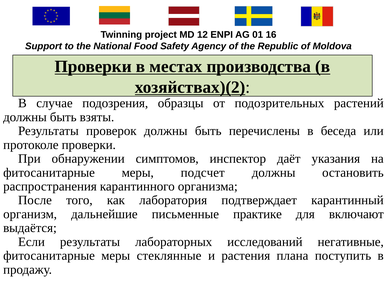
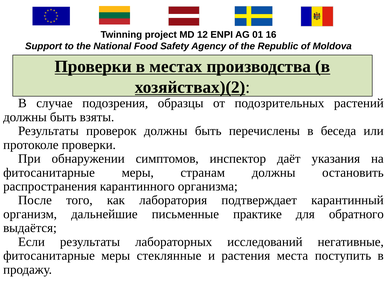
подсчет: подсчет -> странам
включают: включают -> обратного
плана: плана -> места
